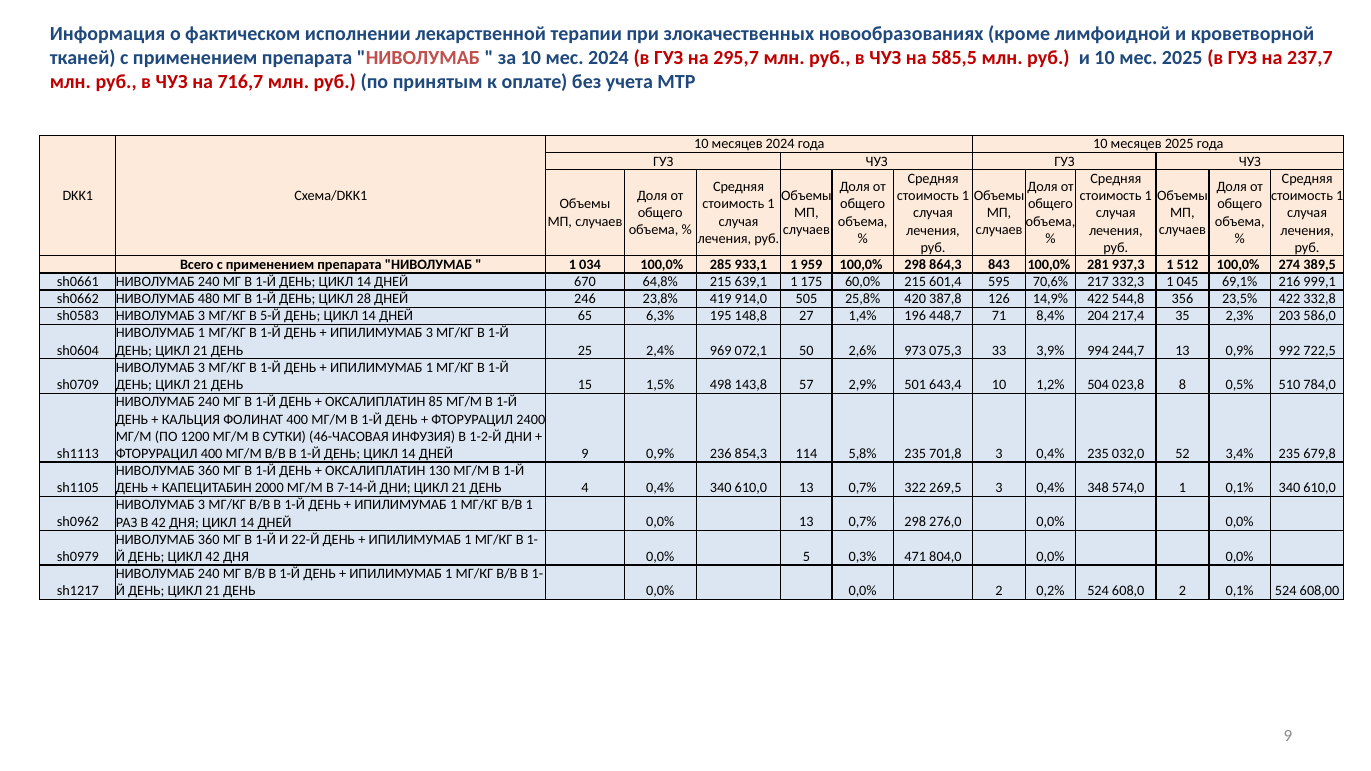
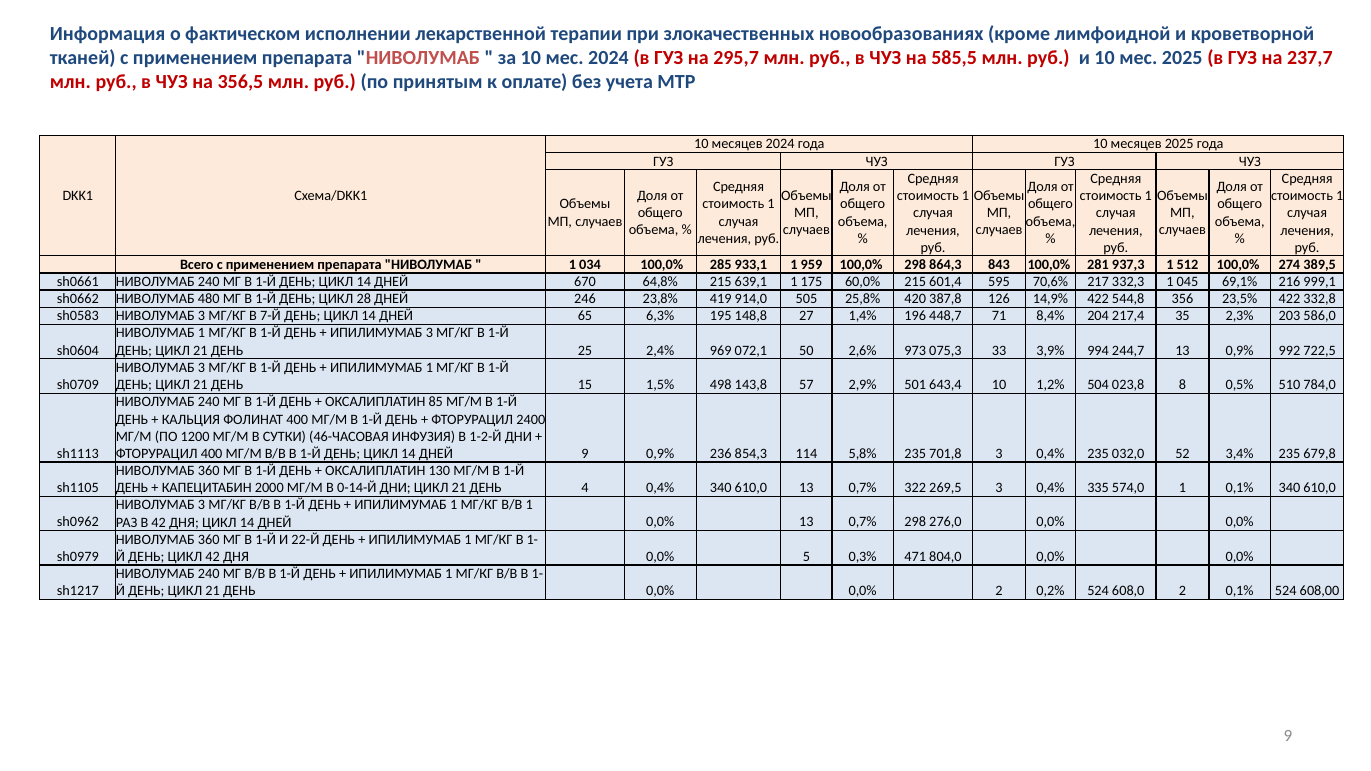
716,7: 716,7 -> 356,5
5-Й: 5-Й -> 7-Й
7-14-Й: 7-14-Й -> 0-14-Й
348: 348 -> 335
